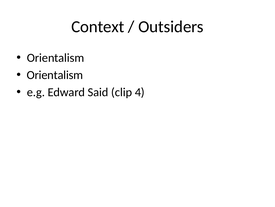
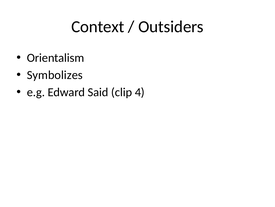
Orientalism at (55, 75): Orientalism -> Symbolizes
